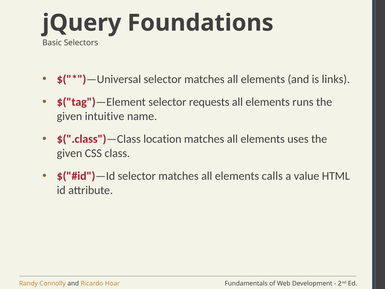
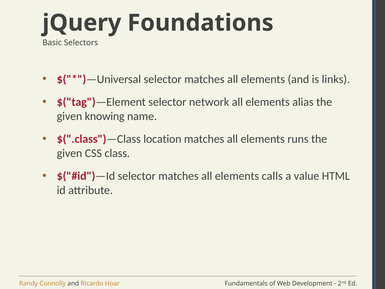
requests: requests -> network
runs: runs -> alias
intuitive: intuitive -> knowing
uses: uses -> runs
